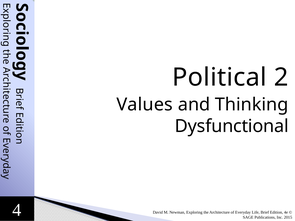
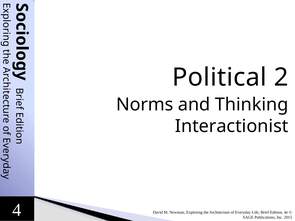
Values: Values -> Norms
Dysfunctional: Dysfunctional -> Interactionist
